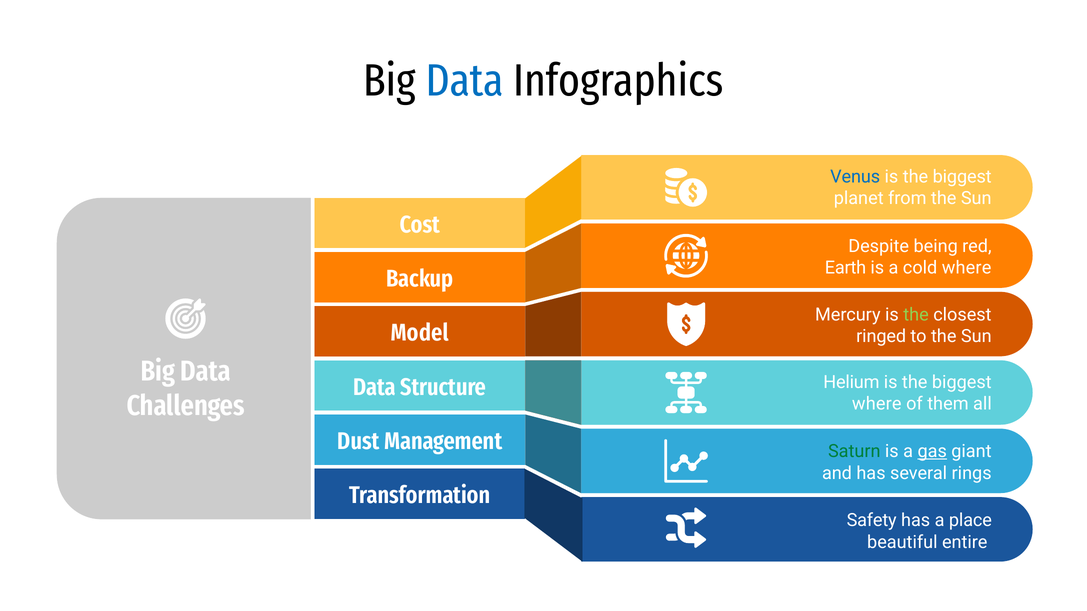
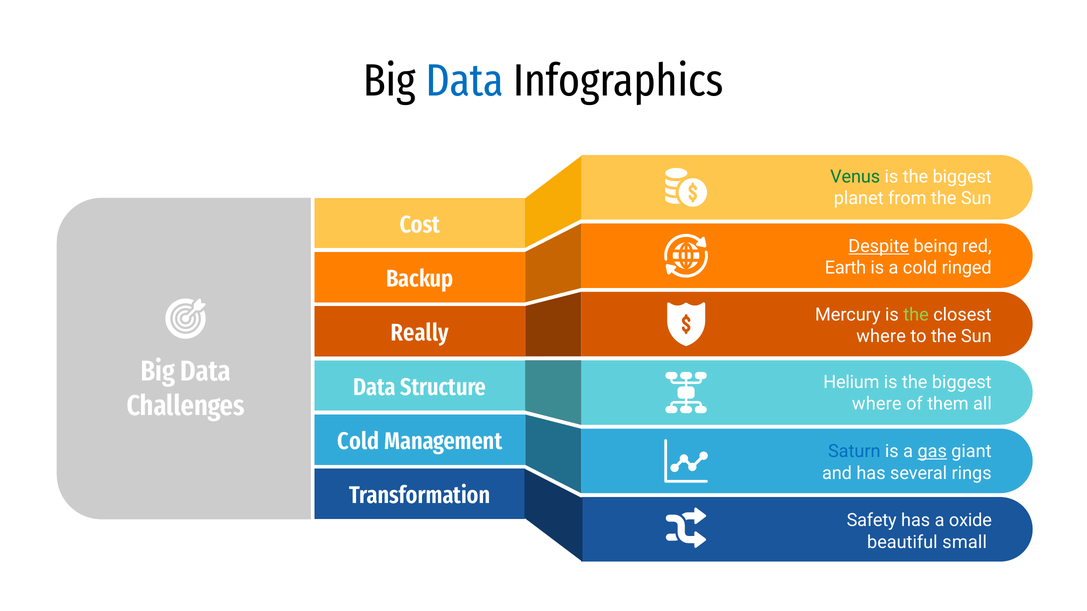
Venus colour: blue -> green
Despite underline: none -> present
cold where: where -> ringed
Model: Model -> Really
ringed at (881, 337): ringed -> where
Dust at (358, 442): Dust -> Cold
Saturn colour: green -> blue
place: place -> oxide
entire: entire -> small
